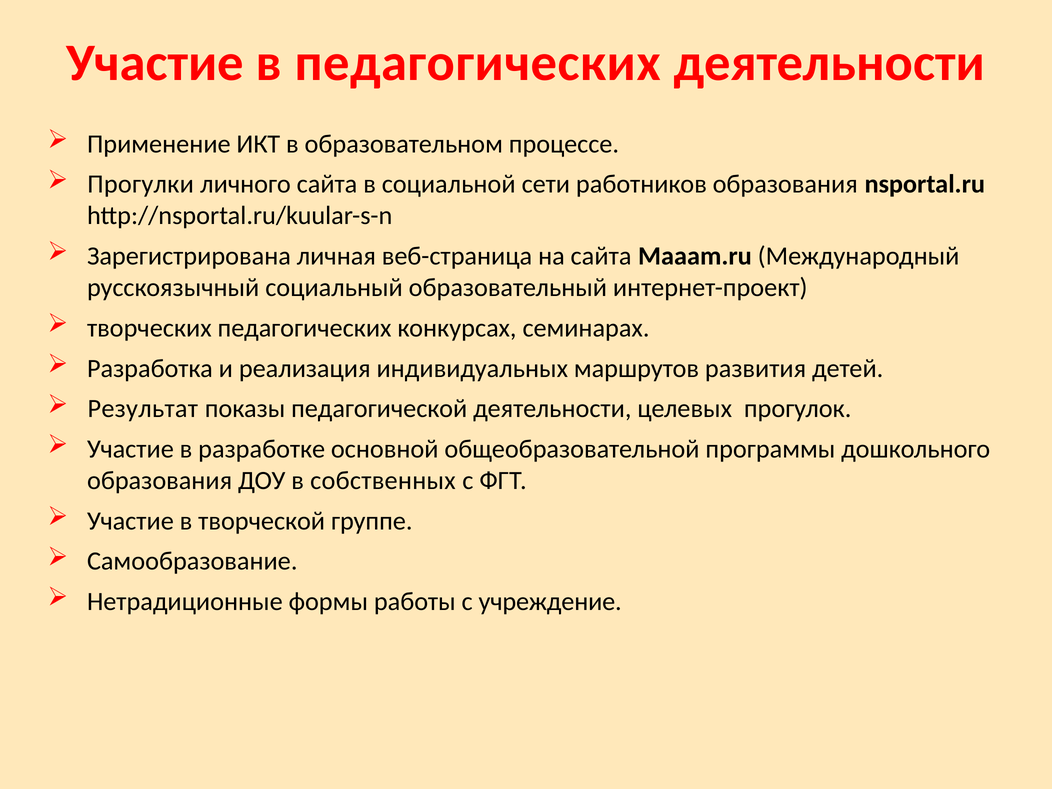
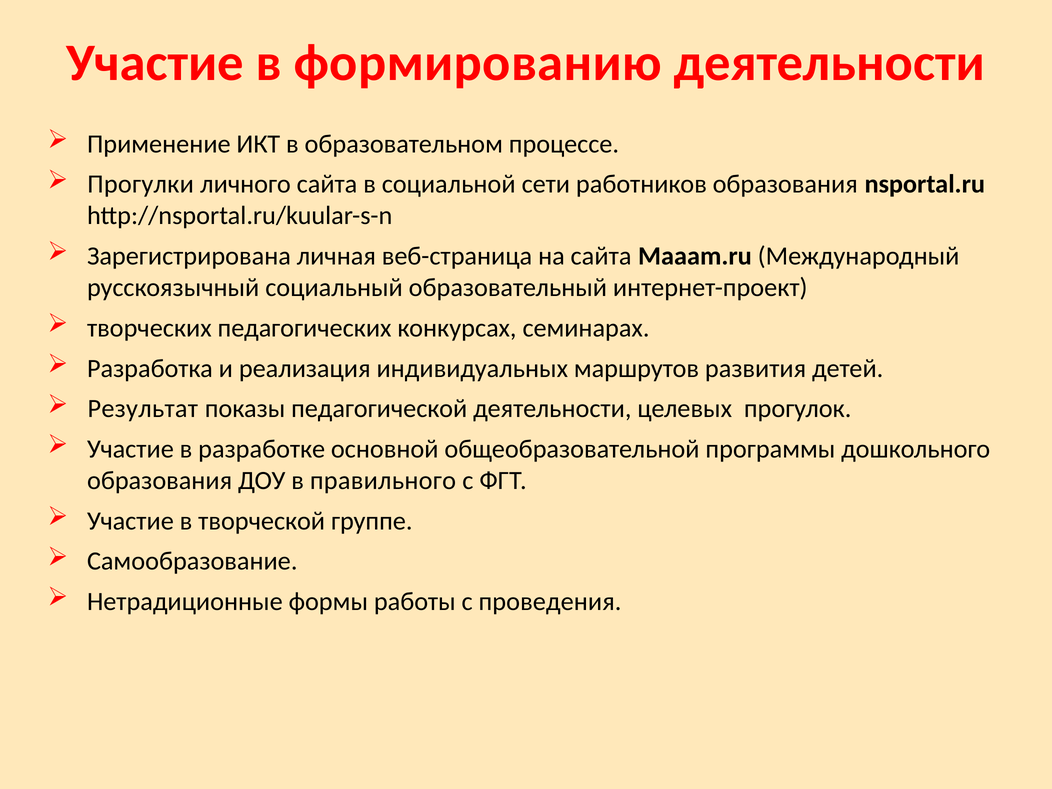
в педагогических: педагогических -> формированию
собственных: собственных -> правильного
учреждение: учреждение -> проведения
